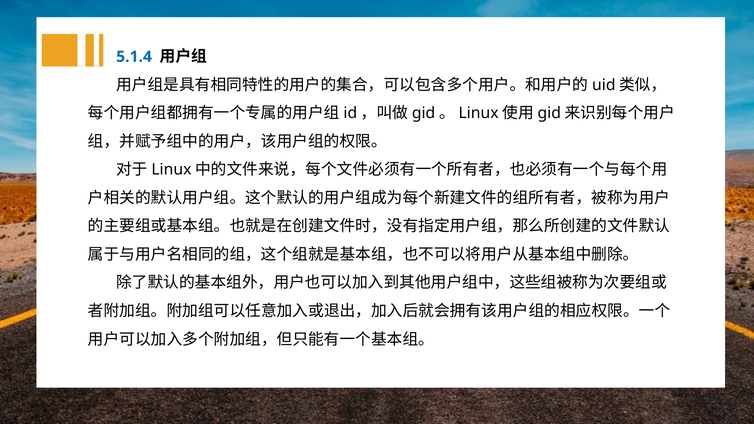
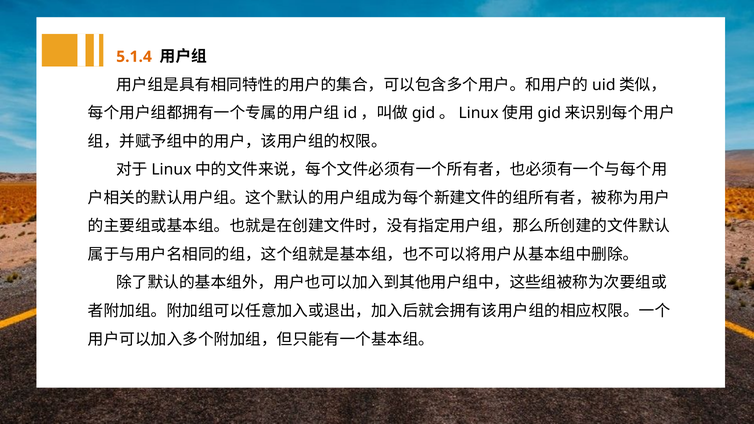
5.1.4 colour: blue -> orange
